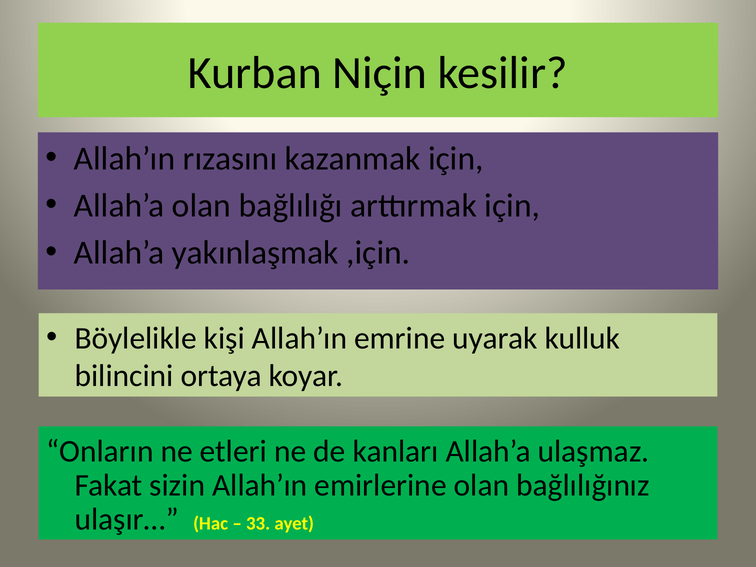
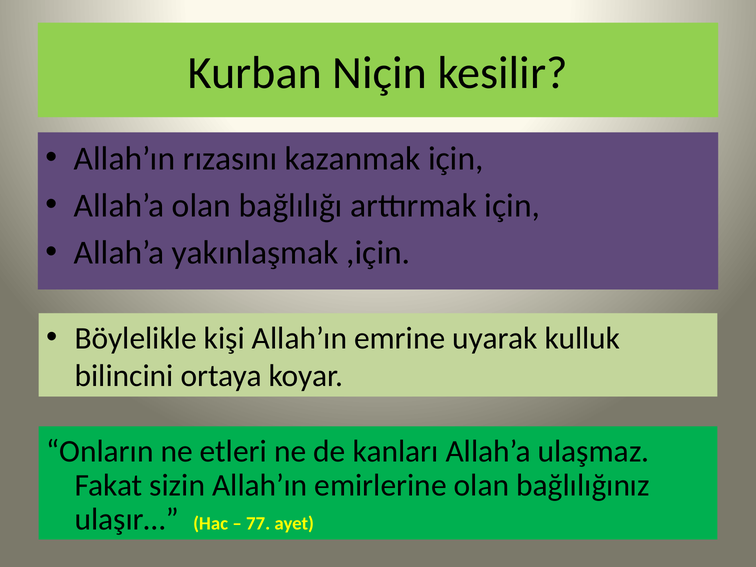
33: 33 -> 77
